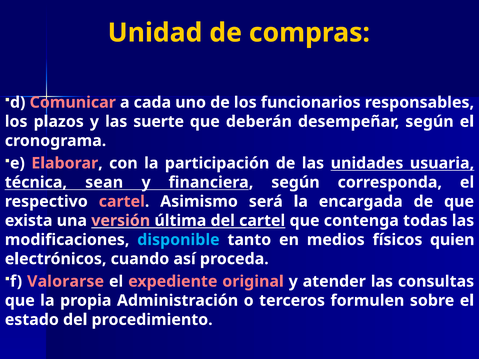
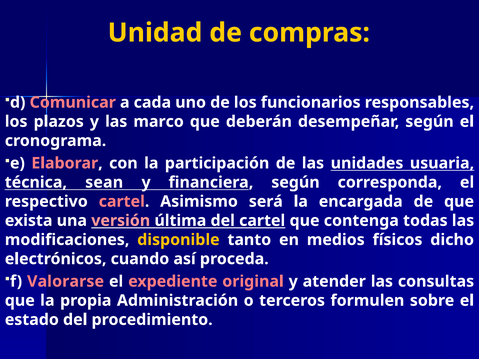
suerte: suerte -> marco
disponible colour: light blue -> yellow
quien: quien -> dicho
